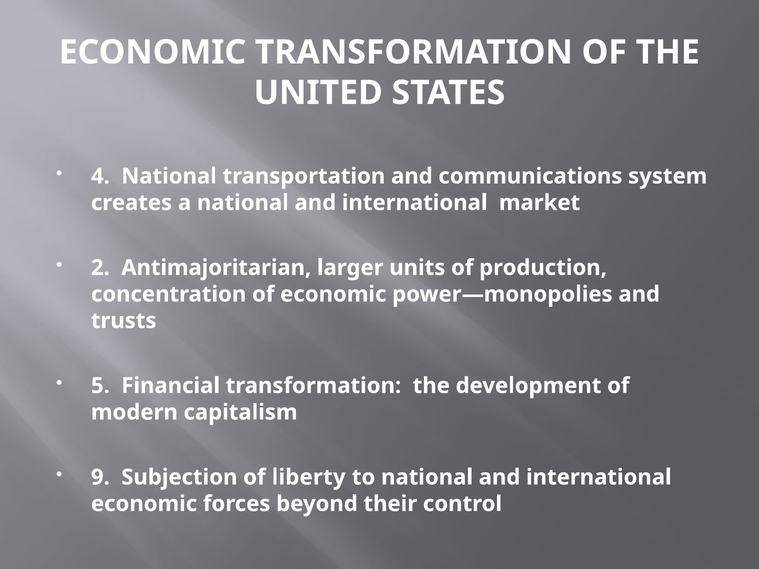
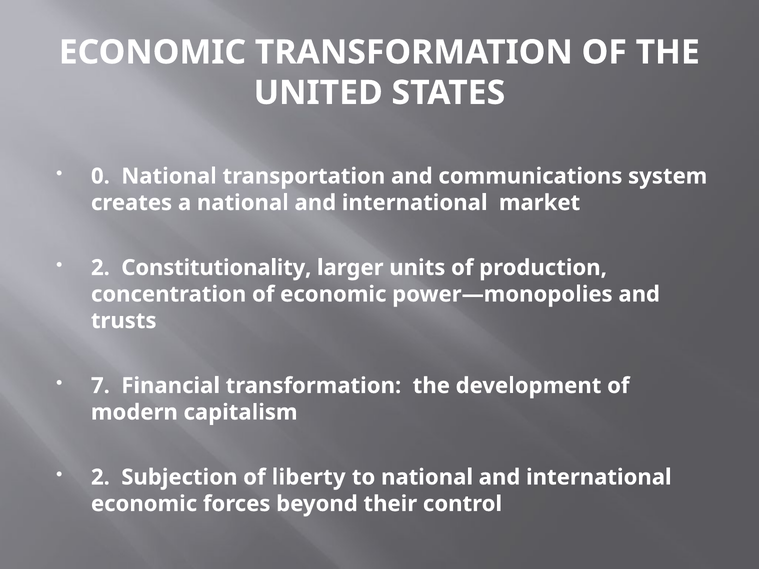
4: 4 -> 0
Antimajoritarian: Antimajoritarian -> Constitutionality
5: 5 -> 7
9 at (100, 477): 9 -> 2
